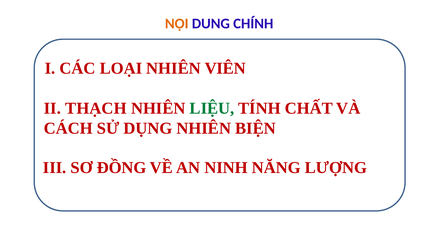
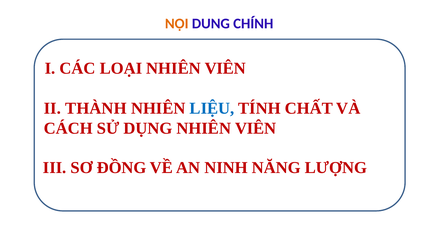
THẠCH: THẠCH -> THÀNH
LIỆU colour: green -> blue
DỤNG NHIÊN BIỆN: BIỆN -> VIÊN
